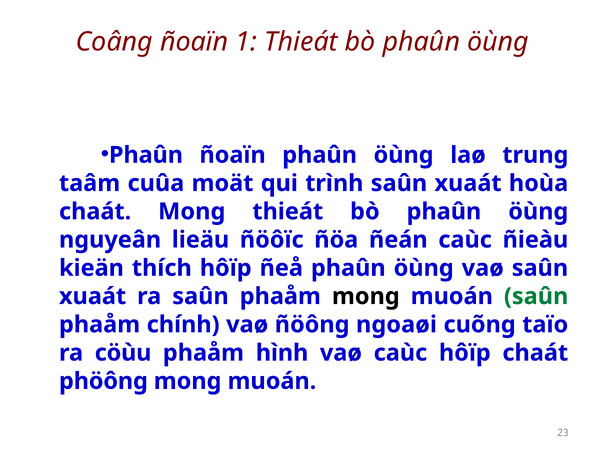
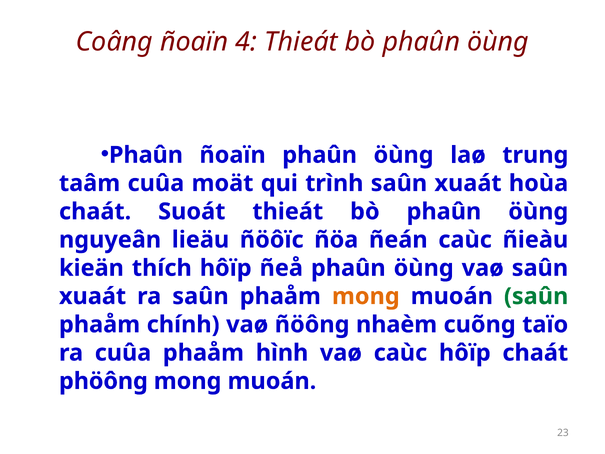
1: 1 -> 4
chaát Mong: Mong -> Suoát
mong at (366, 296) colour: black -> orange
ngoaøi: ngoaøi -> nhaèm
ra cöùu: cöùu -> cuûa
